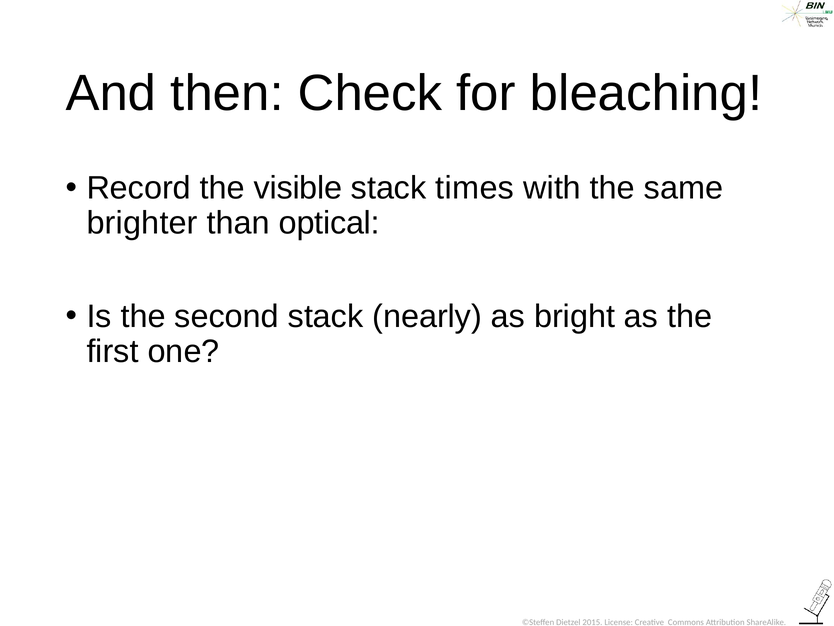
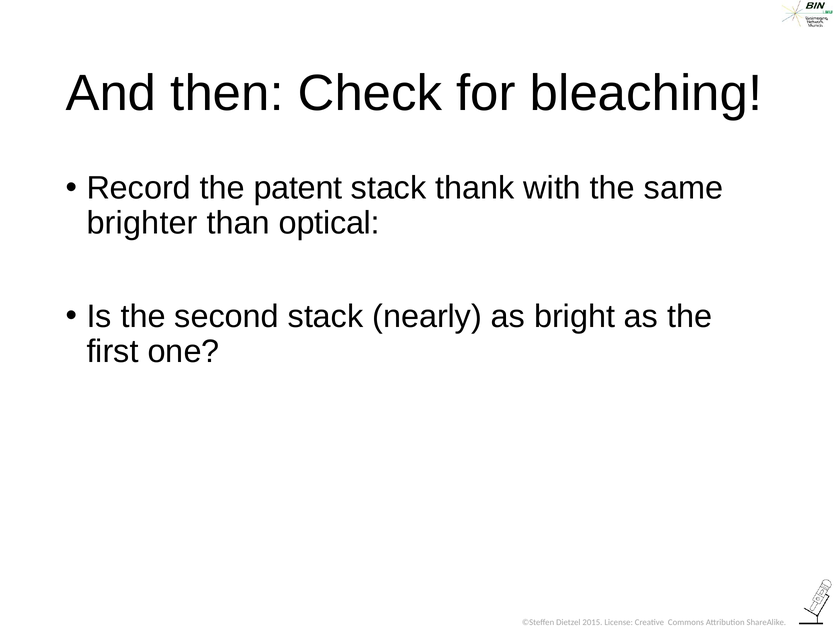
visible: visible -> patent
times: times -> thank
